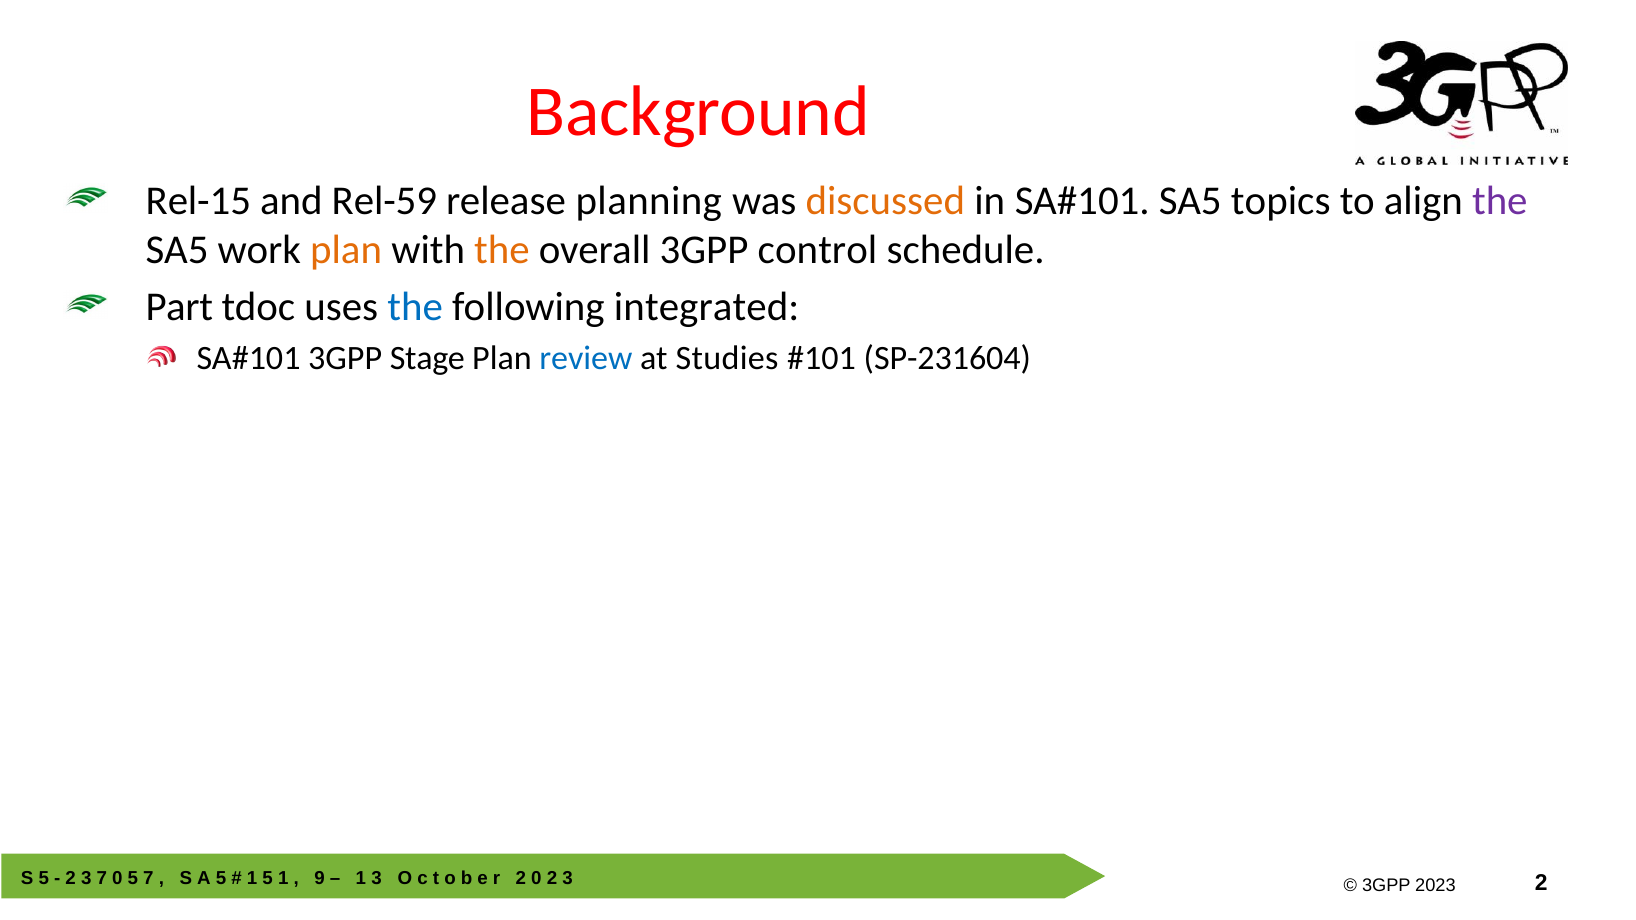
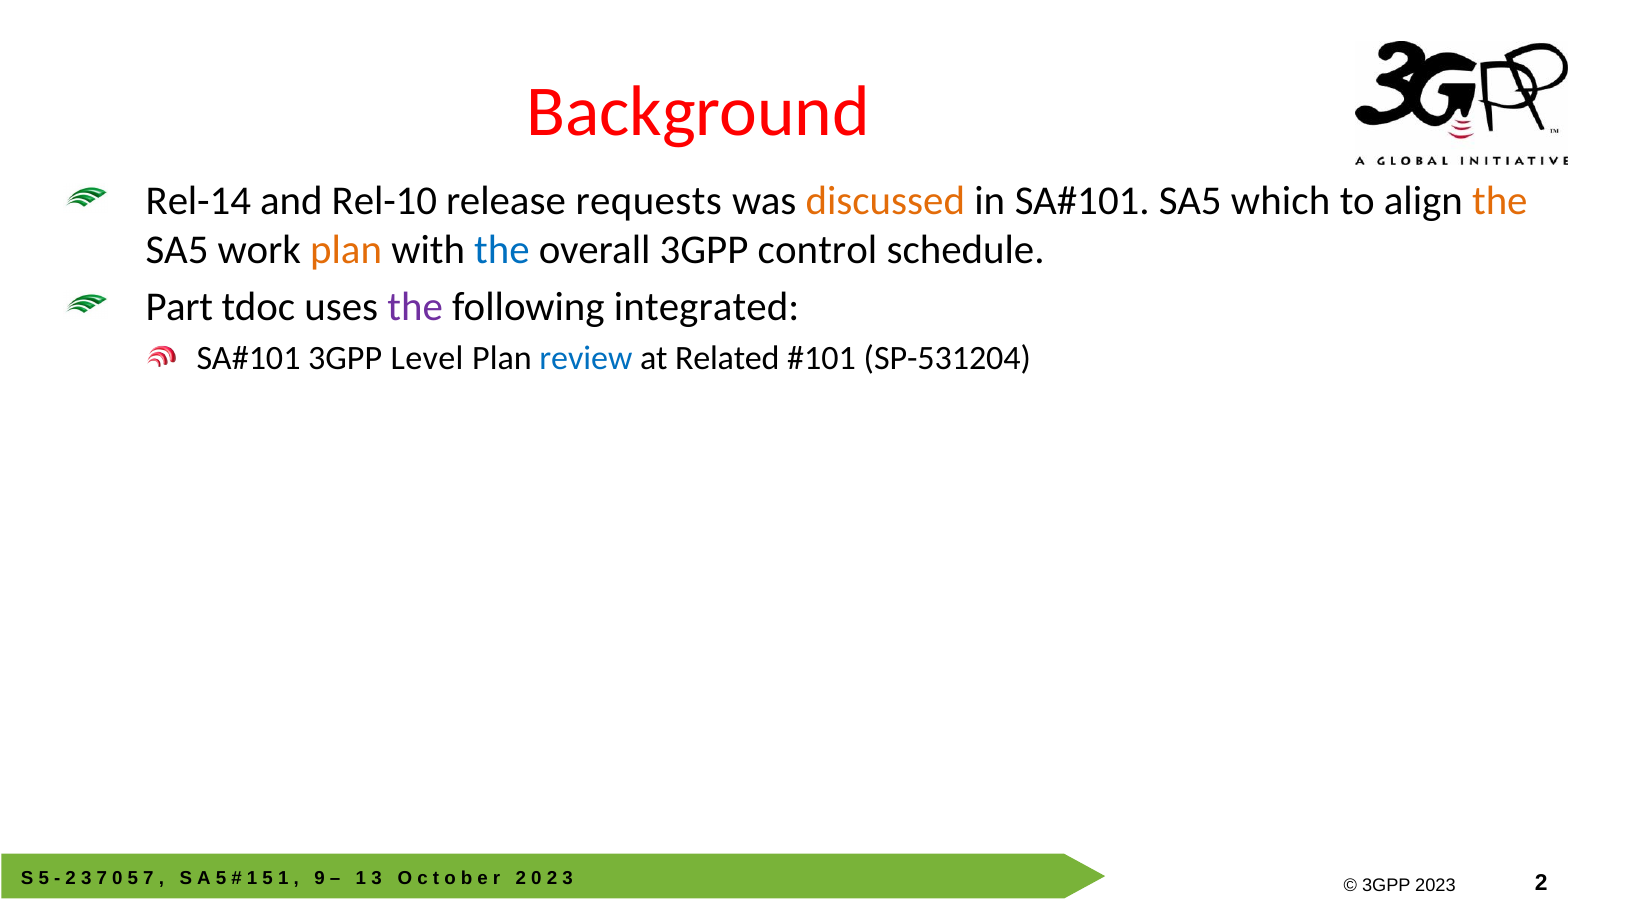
Rel-15: Rel-15 -> Rel-14
Rel-59: Rel-59 -> Rel-10
planning: planning -> requests
topics: topics -> which
the at (1500, 201) colour: purple -> orange
the at (502, 250) colour: orange -> blue
the at (415, 307) colour: blue -> purple
Stage: Stage -> Level
Studies: Studies -> Related
SP-231604: SP-231604 -> SP-531204
